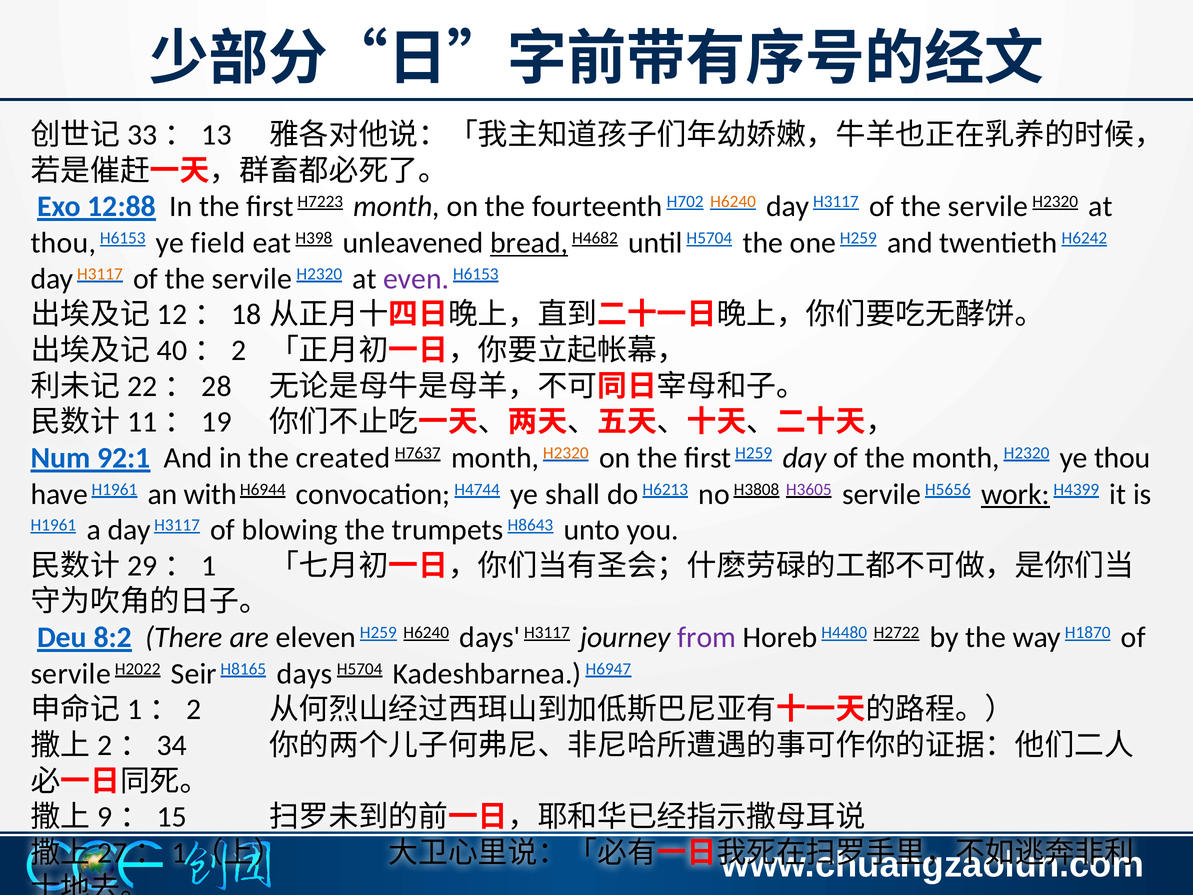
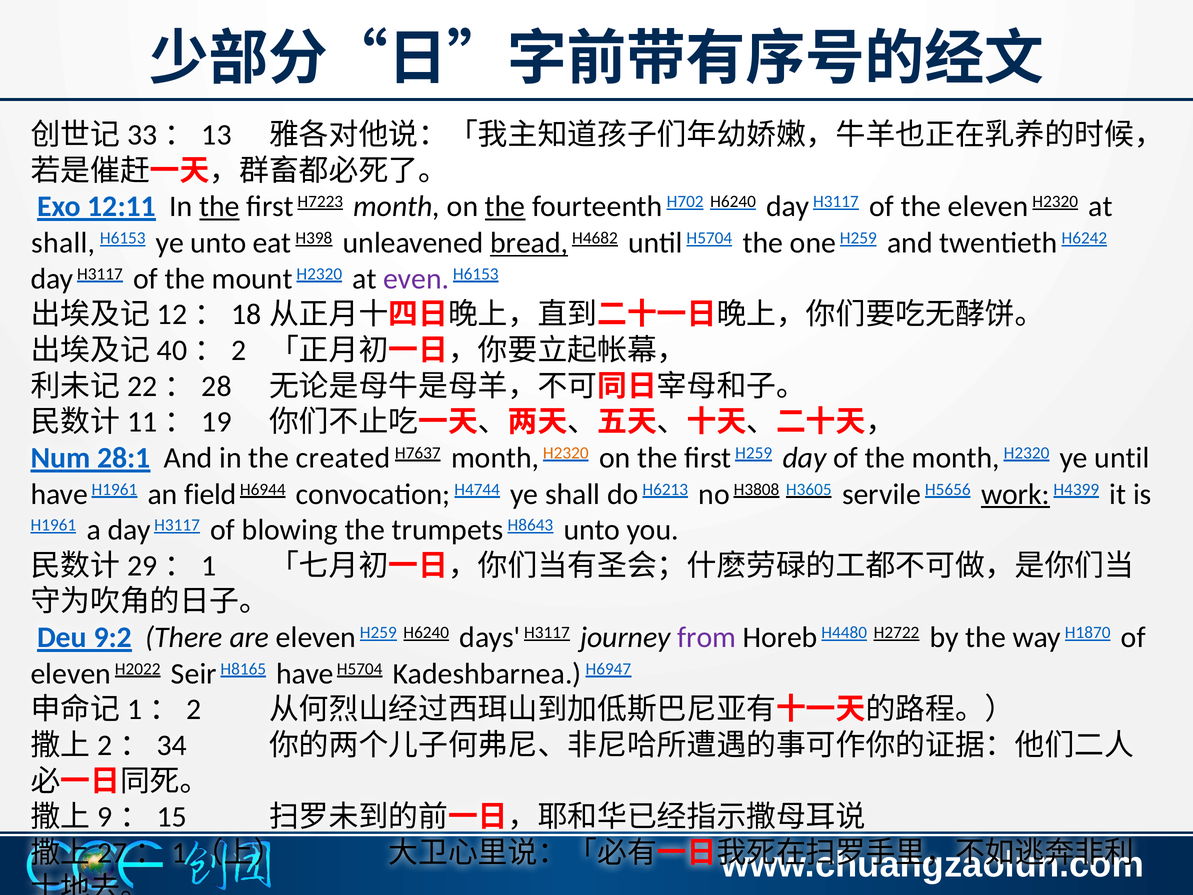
12:88: 12:88 -> 12:11
the at (219, 207) underline: none -> present
the at (505, 207) underline: none -> present
H6240 at (733, 202) colour: orange -> black
servile at (988, 207): servile -> eleven
thou at (63, 243): thou -> shall
ye field: field -> unto
H3117 at (100, 274) colour: orange -> black
servile at (252, 279): servile -> mount
92:1: 92:1 -> 28:1
ye thou: thou -> until
with: with -> field
H3605 colour: purple -> blue
8:2: 8:2 -> 9:2
servile at (71, 674): servile -> eleven
H8165 days: days -> have
